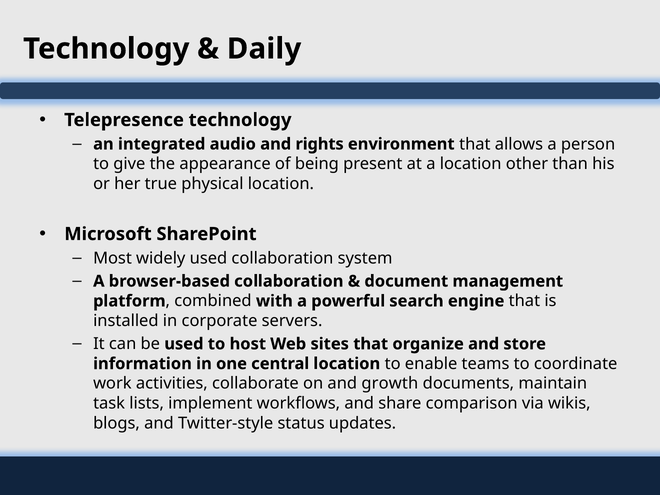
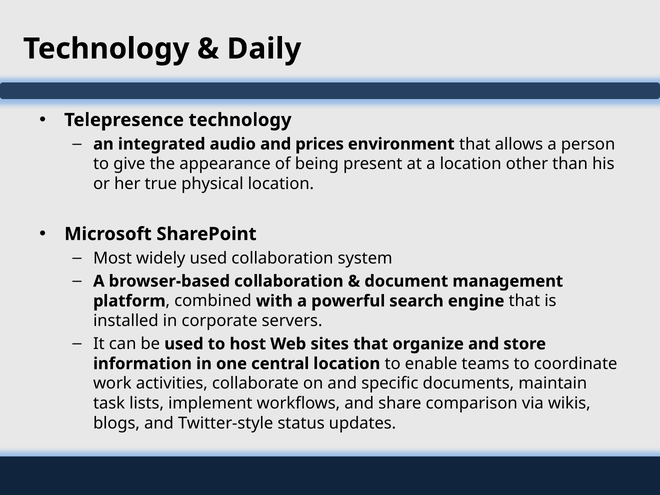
rights: rights -> prices
growth: growth -> specific
